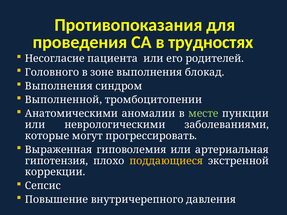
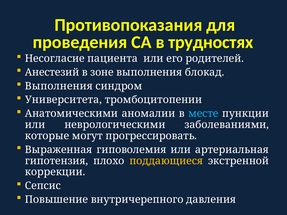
Головного: Головного -> Анестезий
Выполненной: Выполненной -> Университета
месте colour: light green -> light blue
